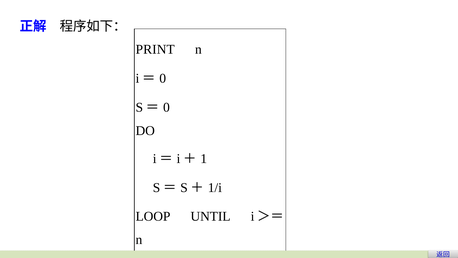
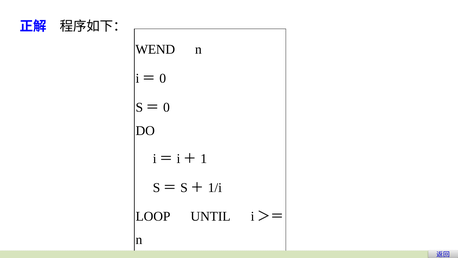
PRINT: PRINT -> WEND
